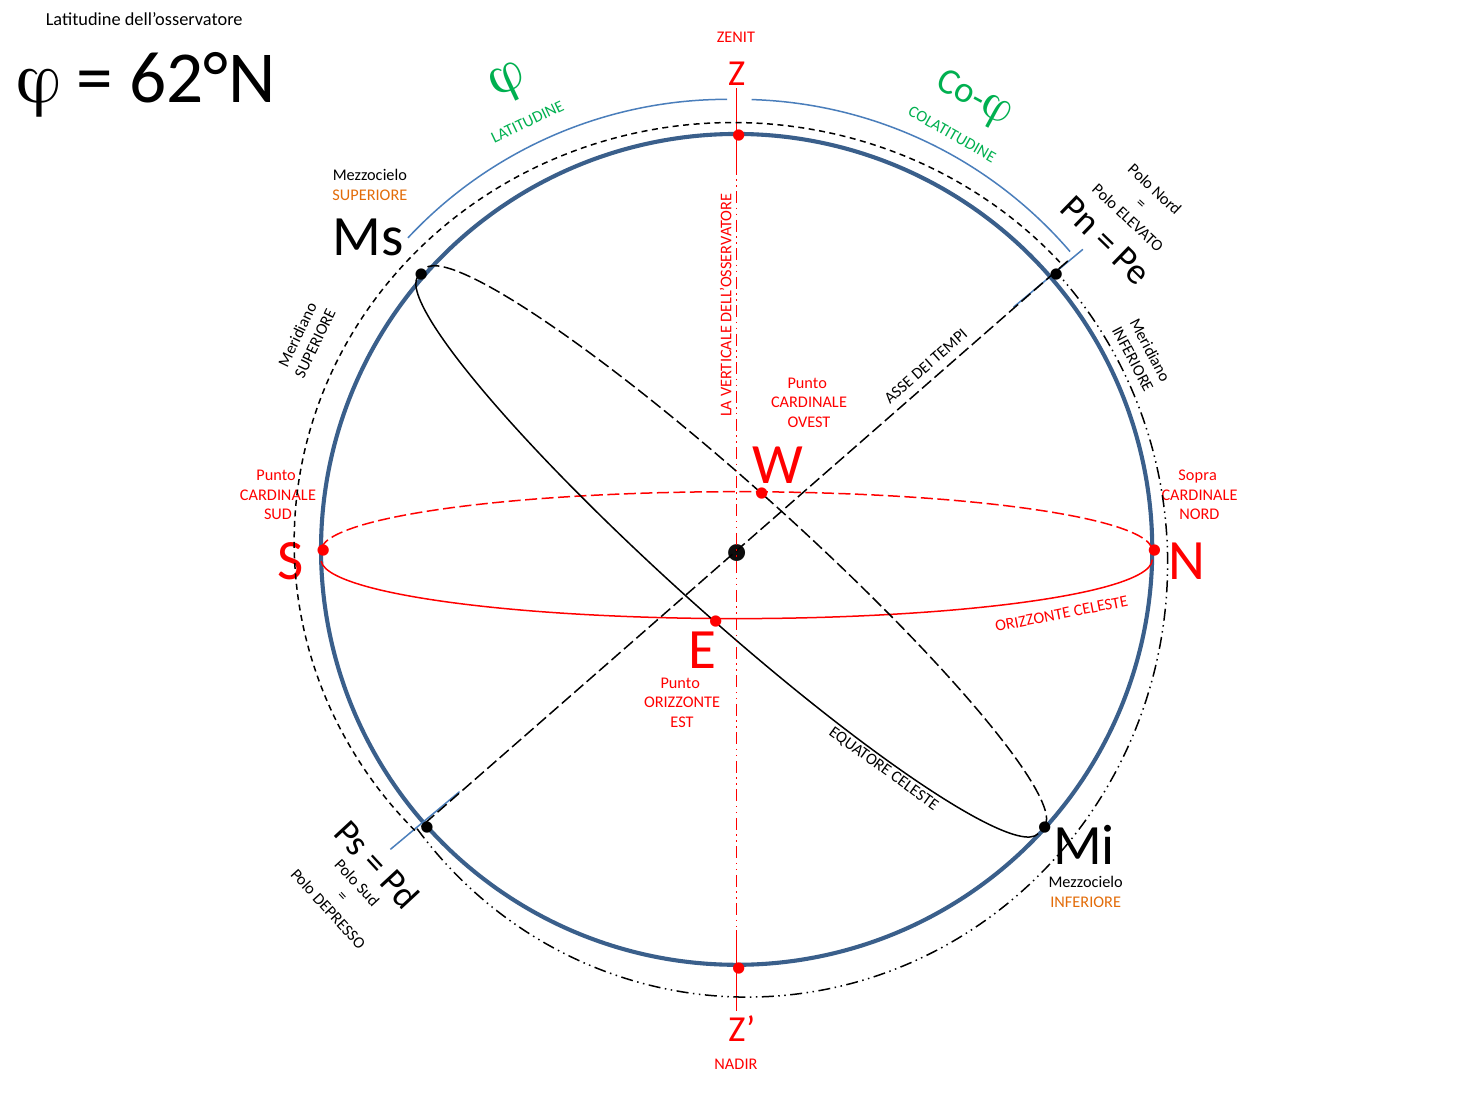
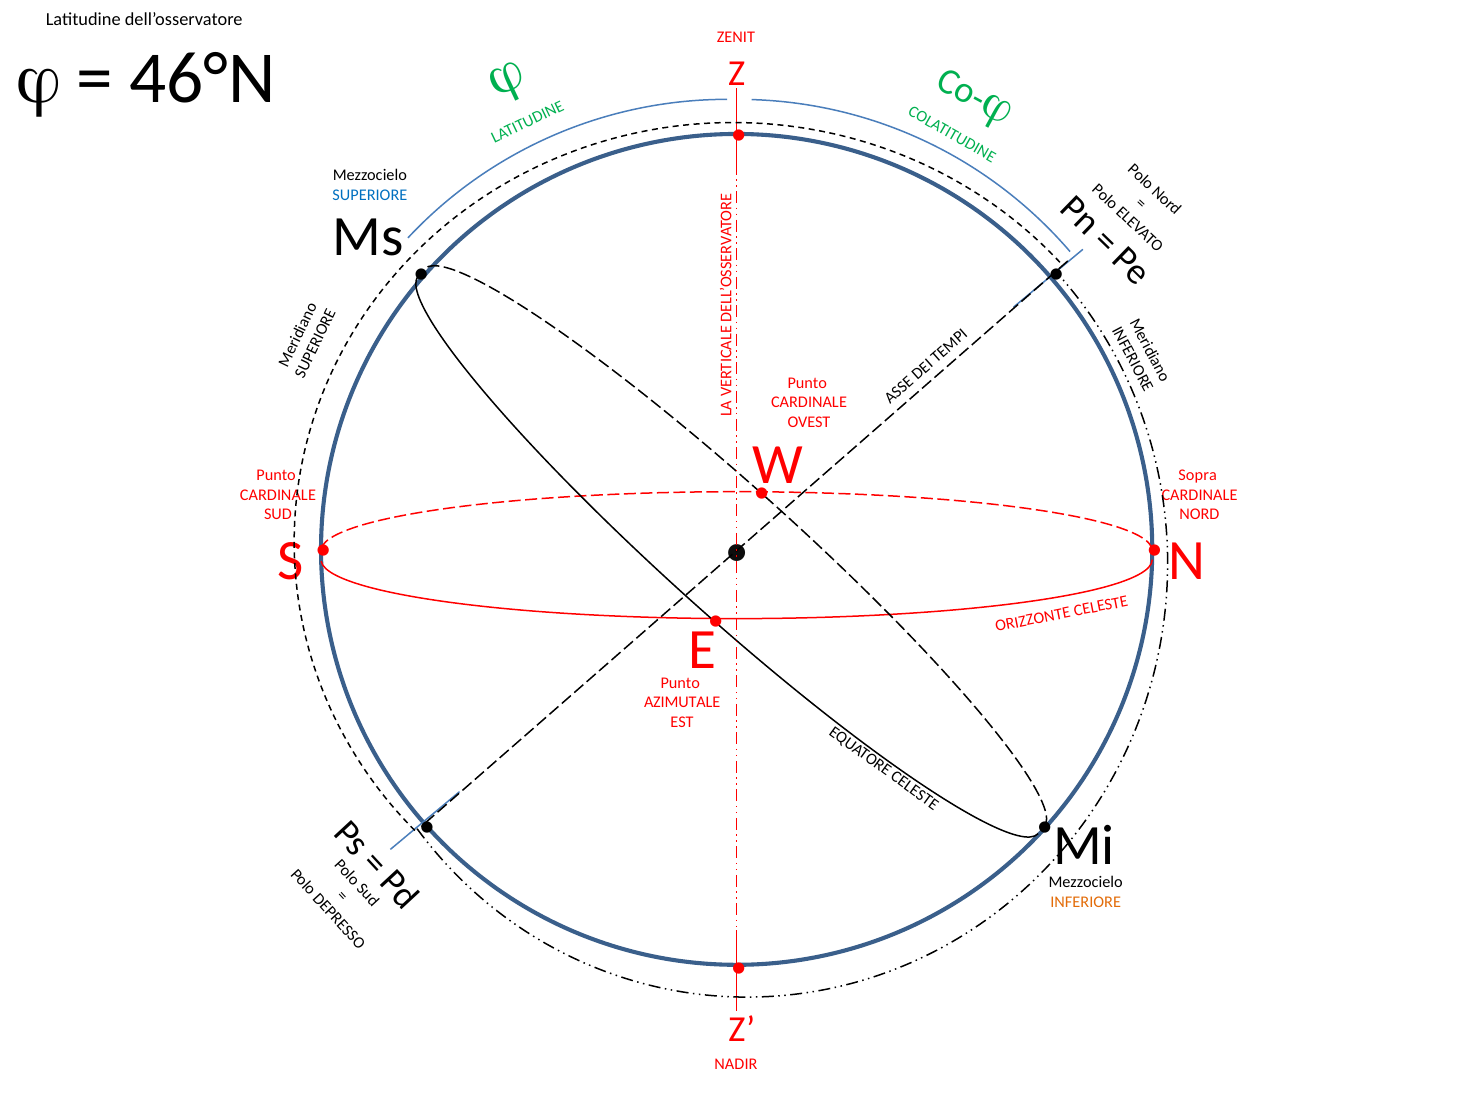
62°N: 62°N -> 46°N
SUPERIORE colour: orange -> blue
ORIZZONTE at (682, 703): ORIZZONTE -> AZIMUTALE
